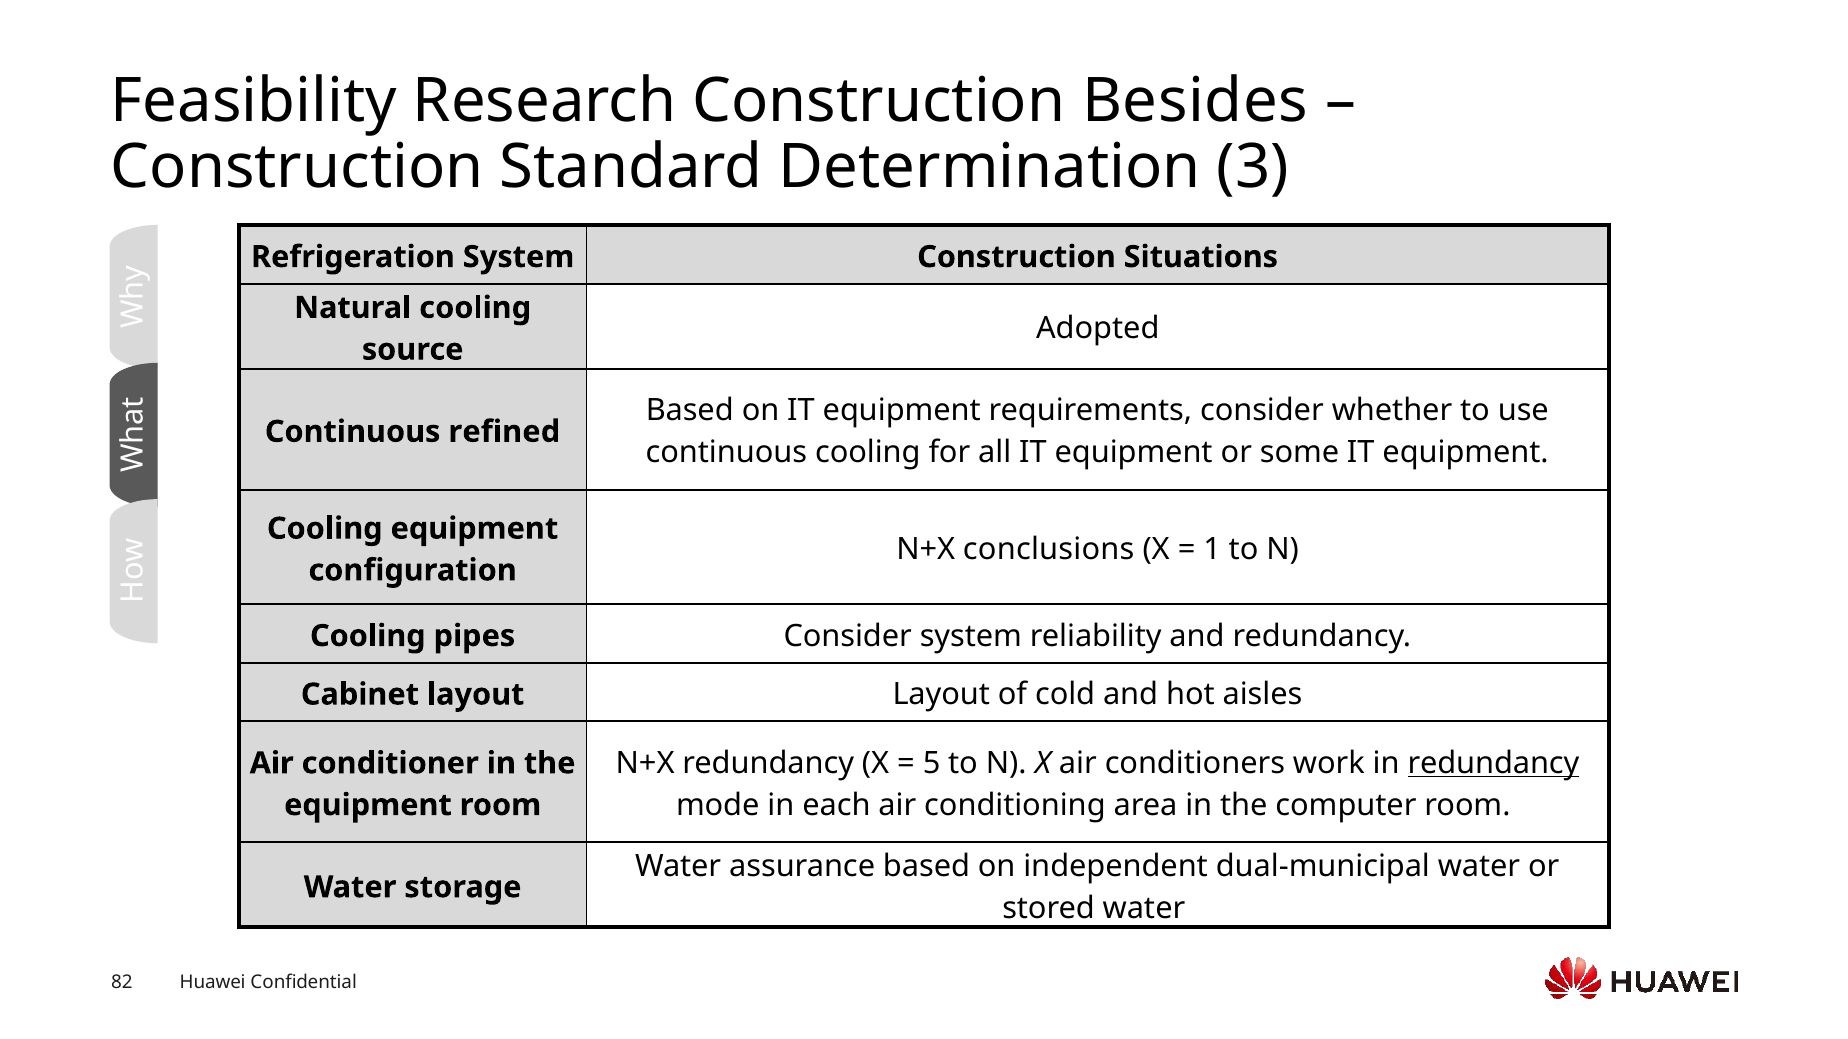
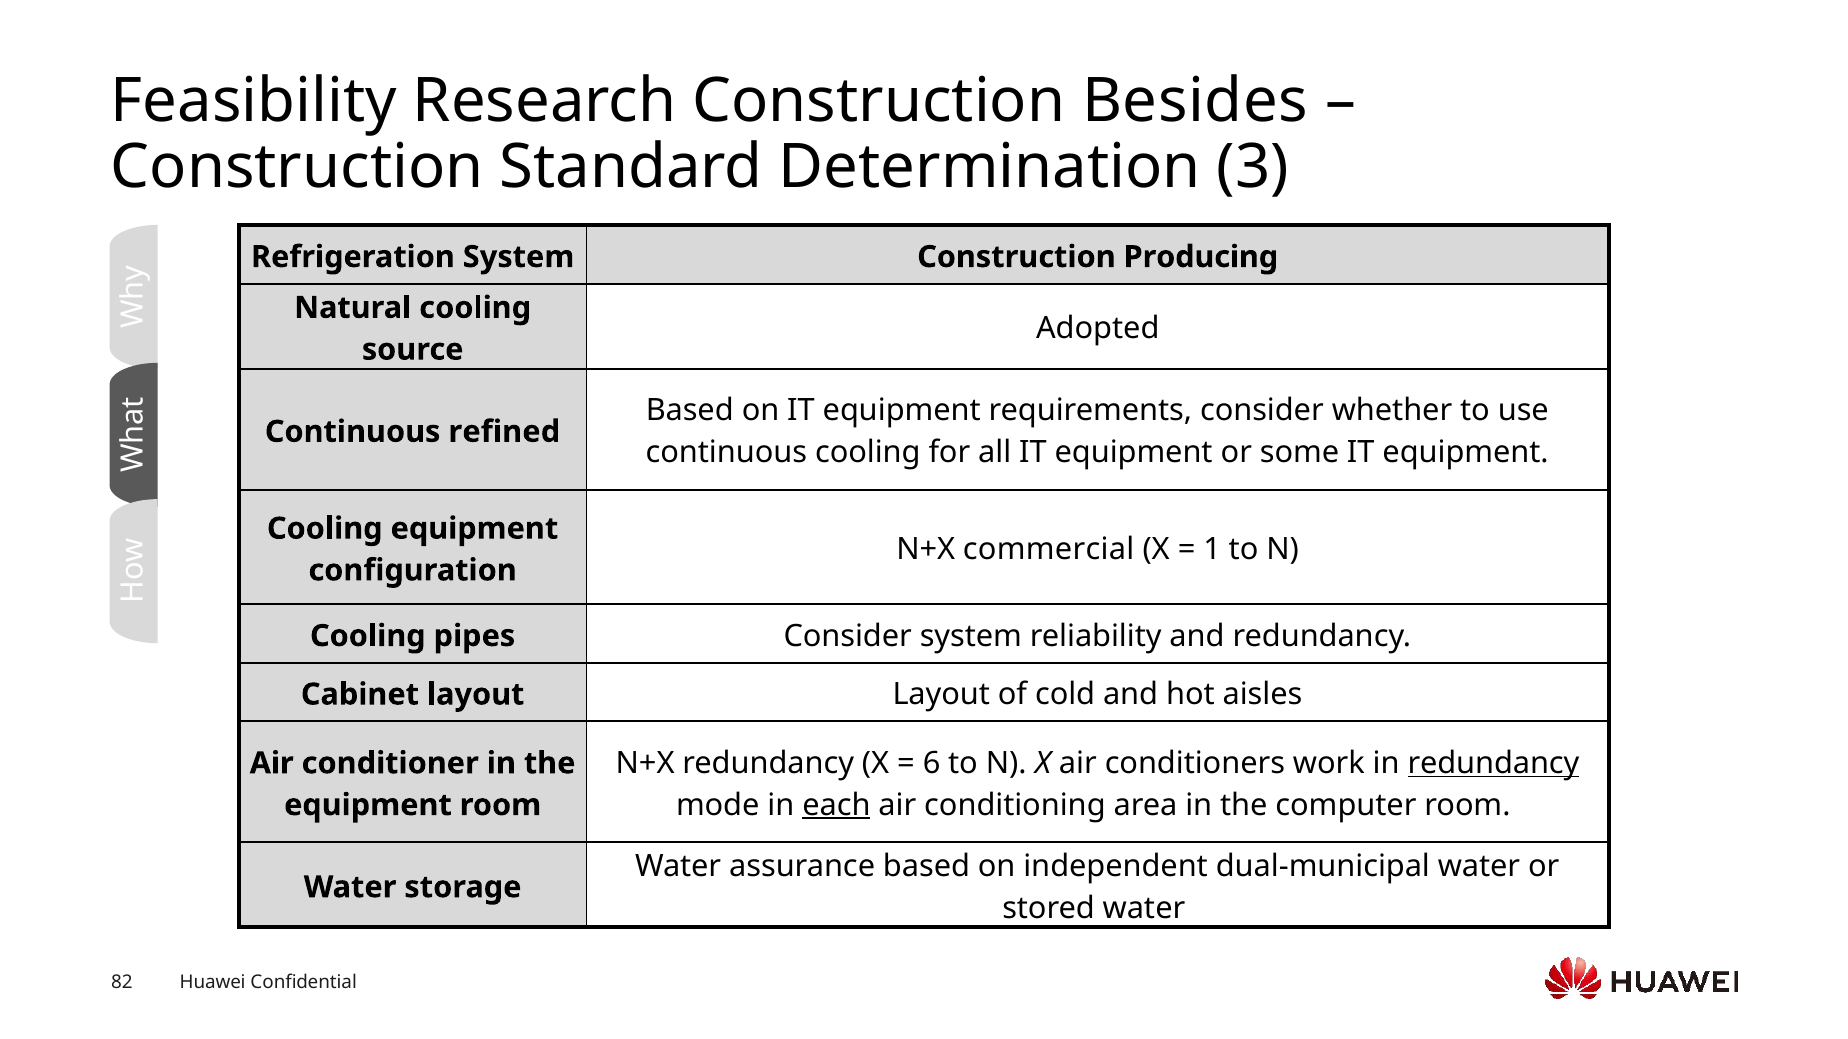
Situations: Situations -> Producing
conclusions: conclusions -> commercial
5: 5 -> 6
each underline: none -> present
